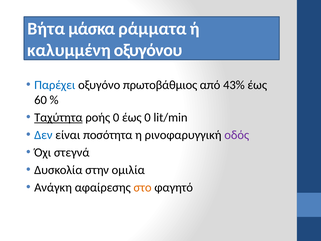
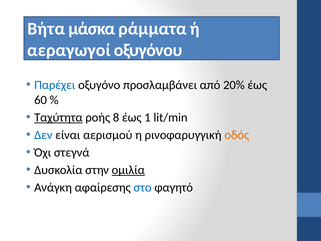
καλυμμένη: καλυμμένη -> αεραγωγοί
πρωτοβάθμιος: πρωτοβάθμιος -> προσλαμβάνει
43%: 43% -> 20%
ροής 0: 0 -> 8
έως 0: 0 -> 1
ποσότητα: ποσότητα -> αερισμού
οδός colour: purple -> orange
ομιλία underline: none -> present
στο colour: orange -> blue
